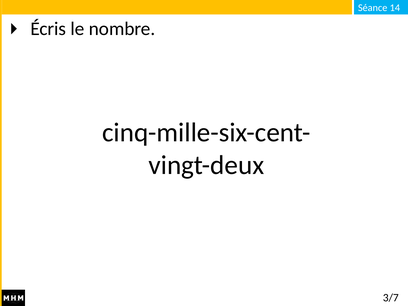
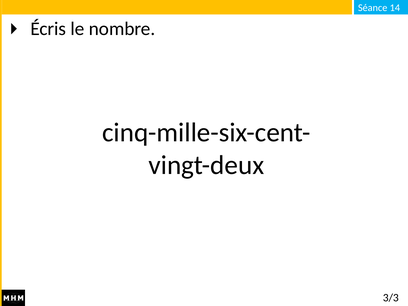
3/7: 3/7 -> 3/3
